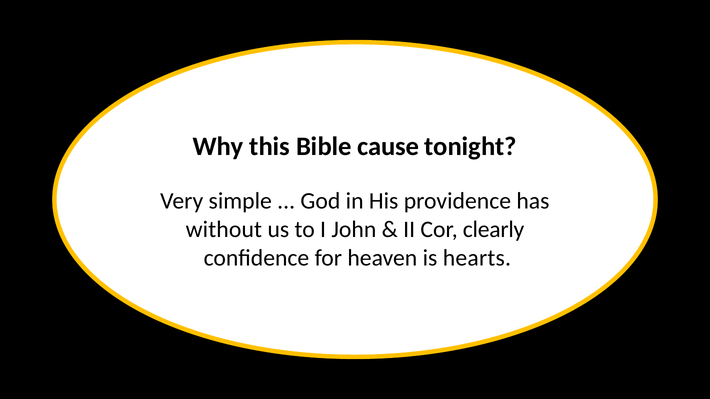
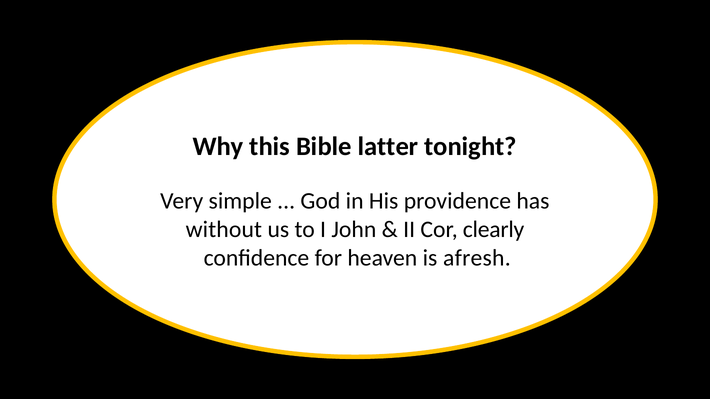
cause: cause -> latter
hearts: hearts -> afresh
